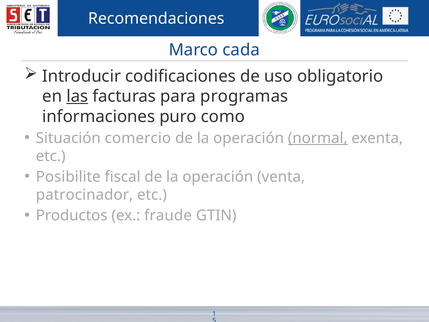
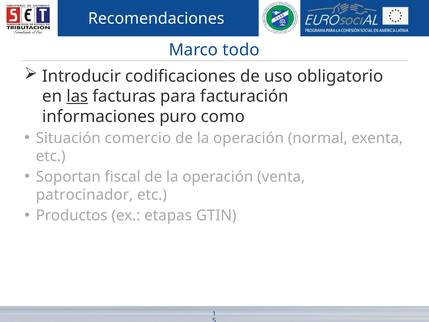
cada: cada -> todo
programas: programas -> facturación
normal underline: present -> none
Posibilite: Posibilite -> Soportan
fraude: fraude -> etapas
